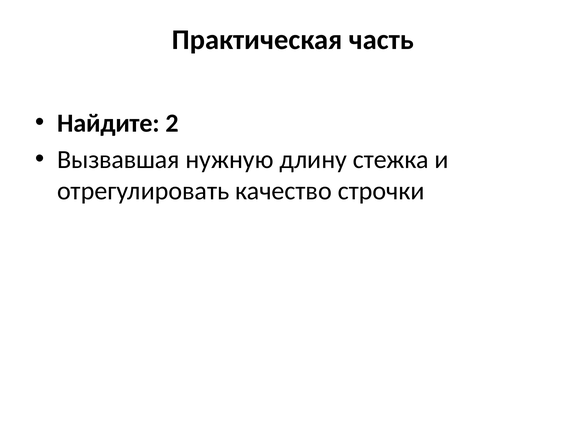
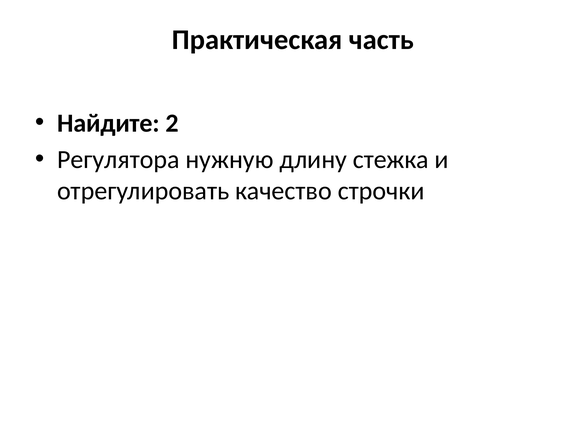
Вызвавшая: Вызвавшая -> Регулятора
